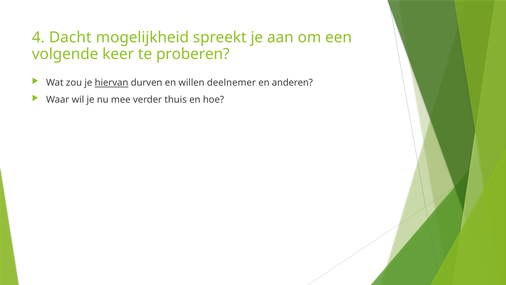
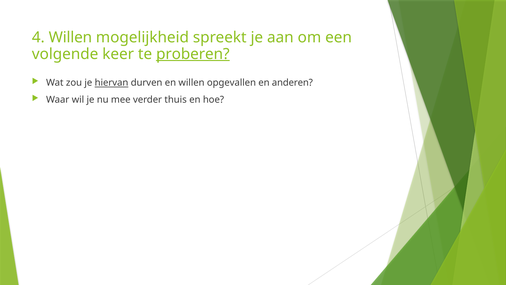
4 Dacht: Dacht -> Willen
proberen underline: none -> present
deelnemer: deelnemer -> opgevallen
